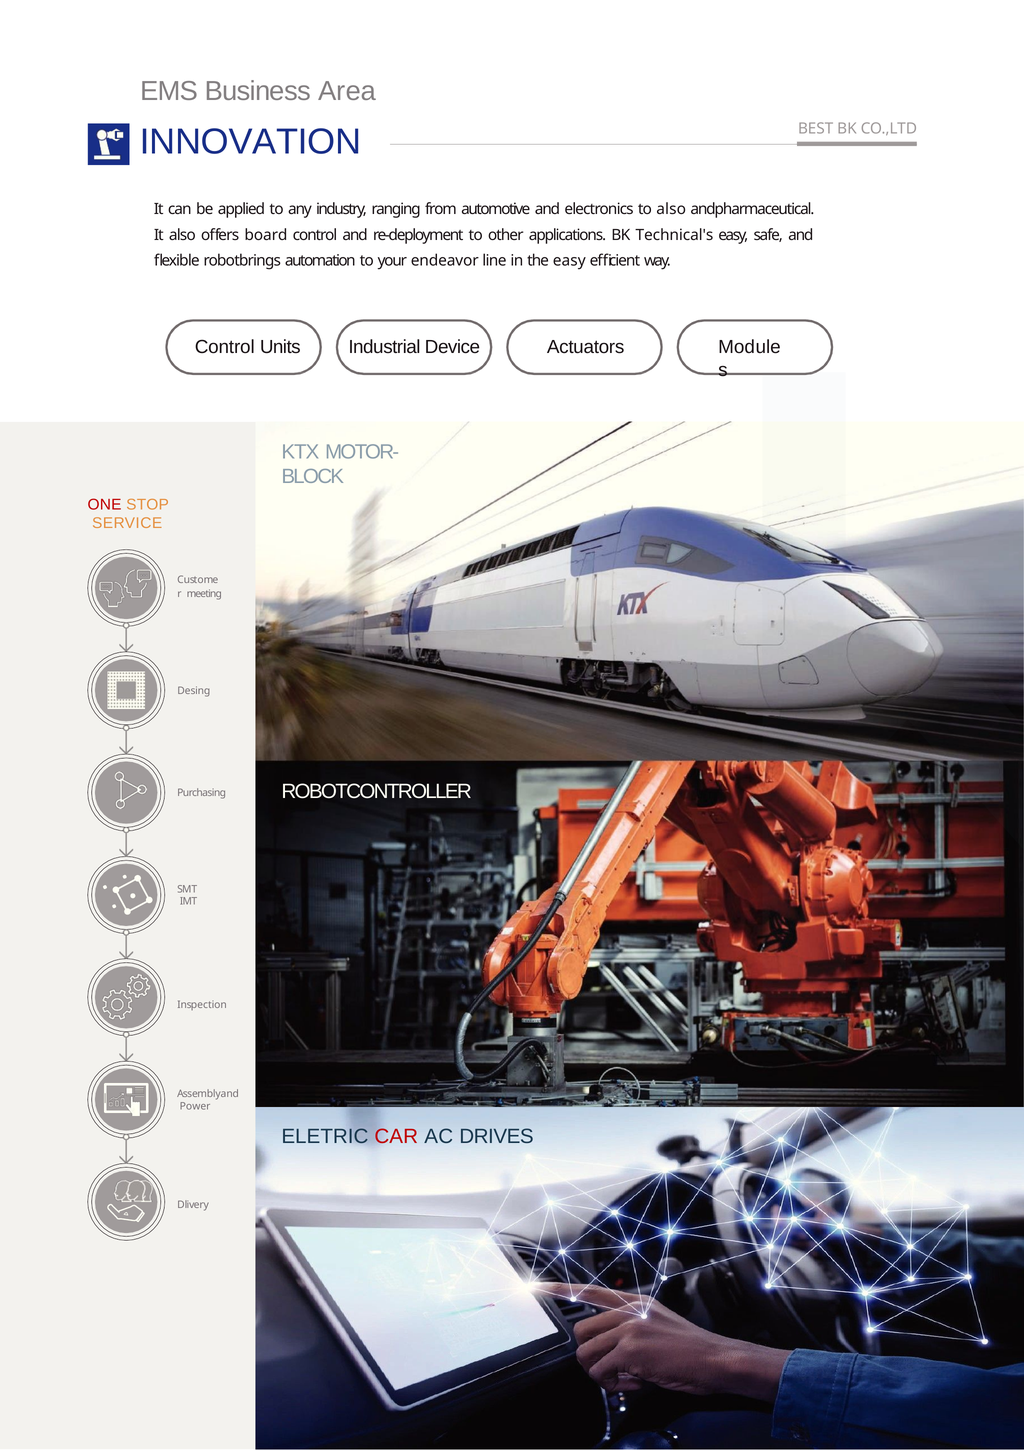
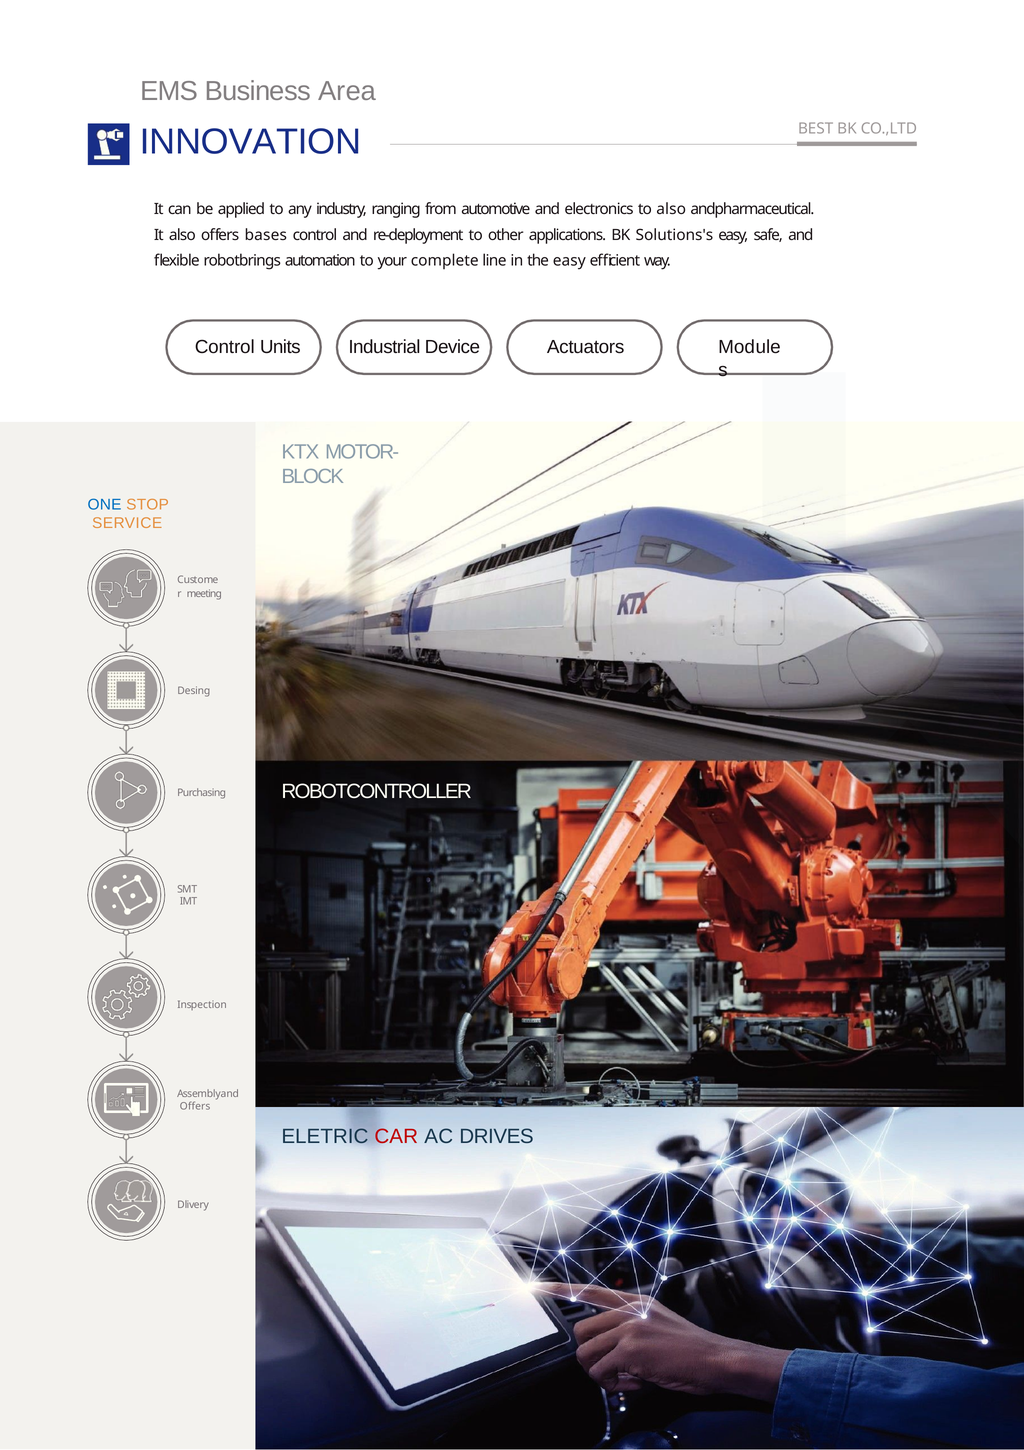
board: board -> bases
Technical's: Technical's -> Solutions's
endeavor: endeavor -> complete
ONE colour: red -> blue
Power at (195, 1106): Power -> Offers
